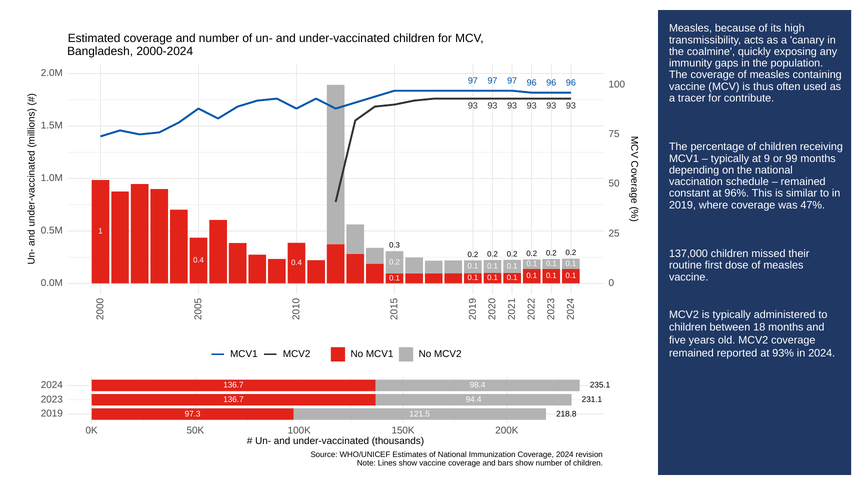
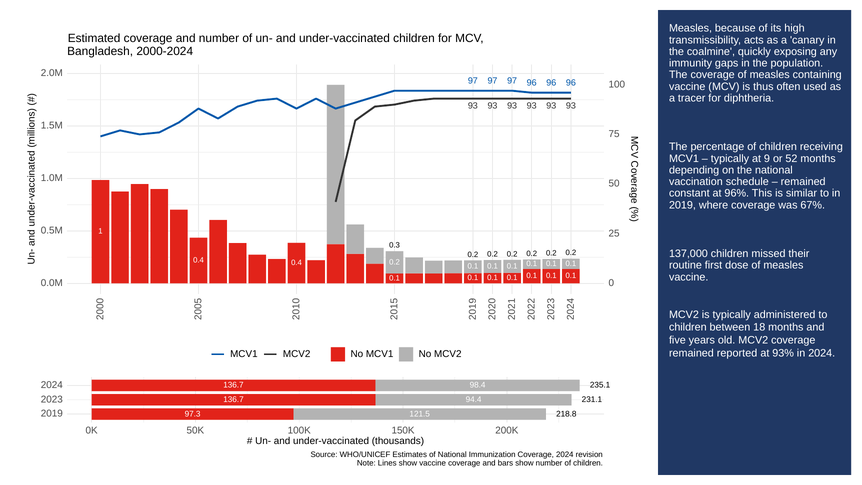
contribute: contribute -> diphtheria
99: 99 -> 52
47%: 47% -> 67%
